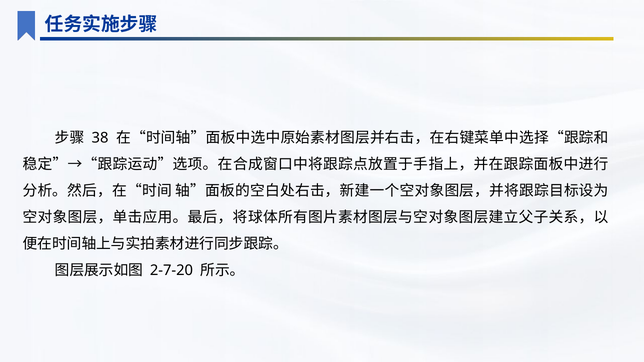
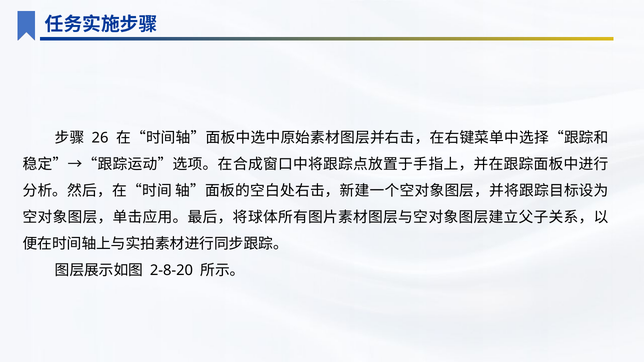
38: 38 -> 26
2-7-20: 2-7-20 -> 2-8-20
